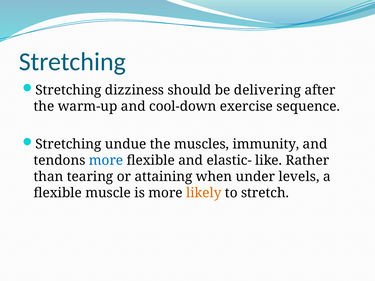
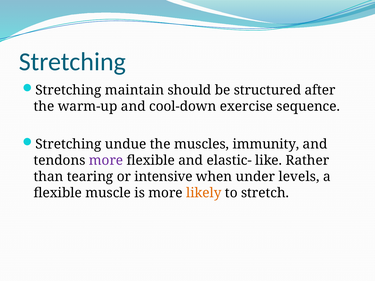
dizziness: dizziness -> maintain
delivering: delivering -> structured
more at (106, 161) colour: blue -> purple
attaining: attaining -> intensive
